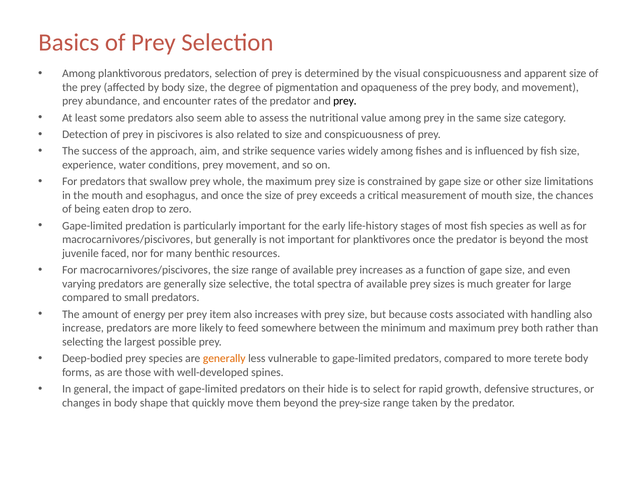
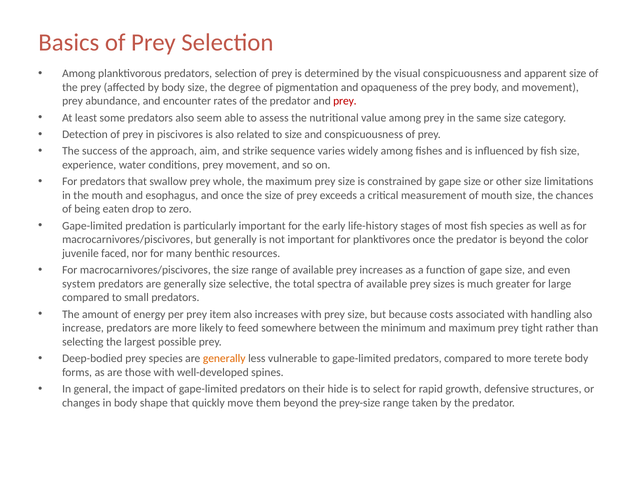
prey at (345, 101) colour: black -> red
the most: most -> color
varying: varying -> system
both: both -> tight
